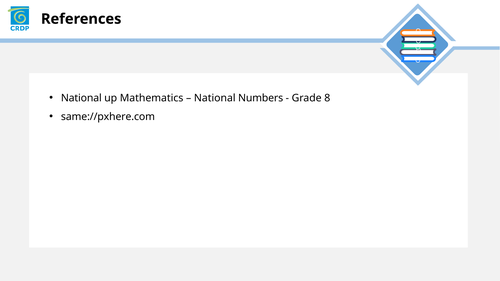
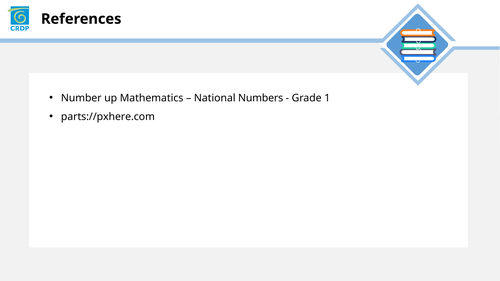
National at (81, 98): National -> Number
8: 8 -> 1
same://pxhere.com: same://pxhere.com -> parts://pxhere.com
